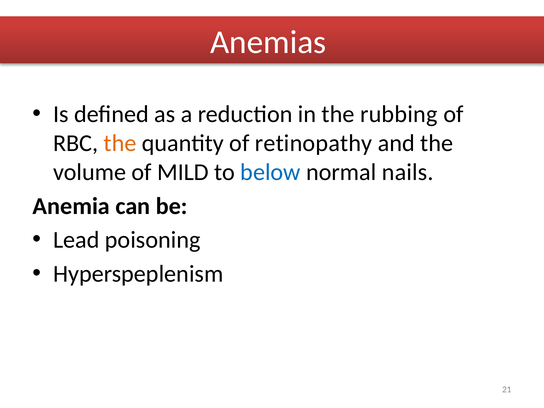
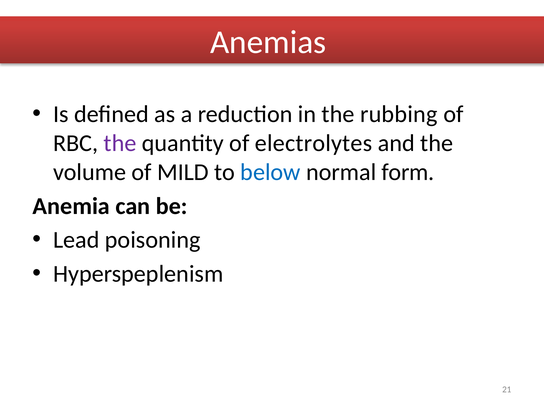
the at (120, 143) colour: orange -> purple
retinopathy: retinopathy -> electrolytes
nails: nails -> form
